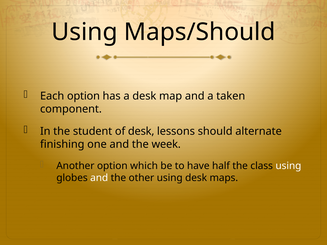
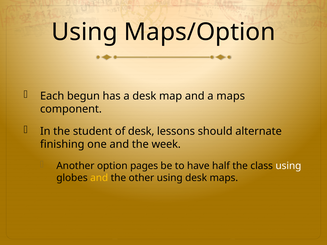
Maps/Should: Maps/Should -> Maps/Option
Each option: option -> begun
a taken: taken -> maps
which: which -> pages
and at (99, 178) colour: white -> yellow
